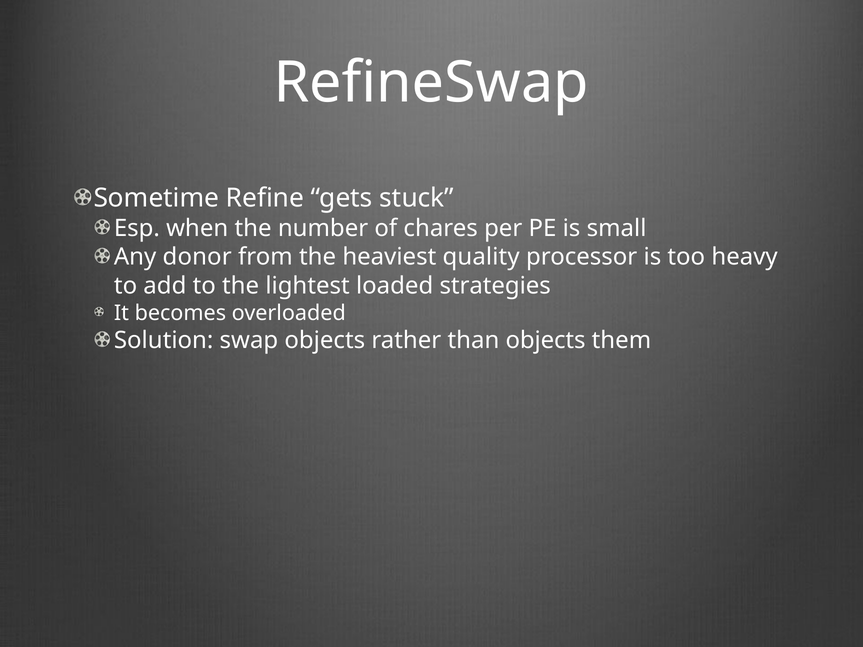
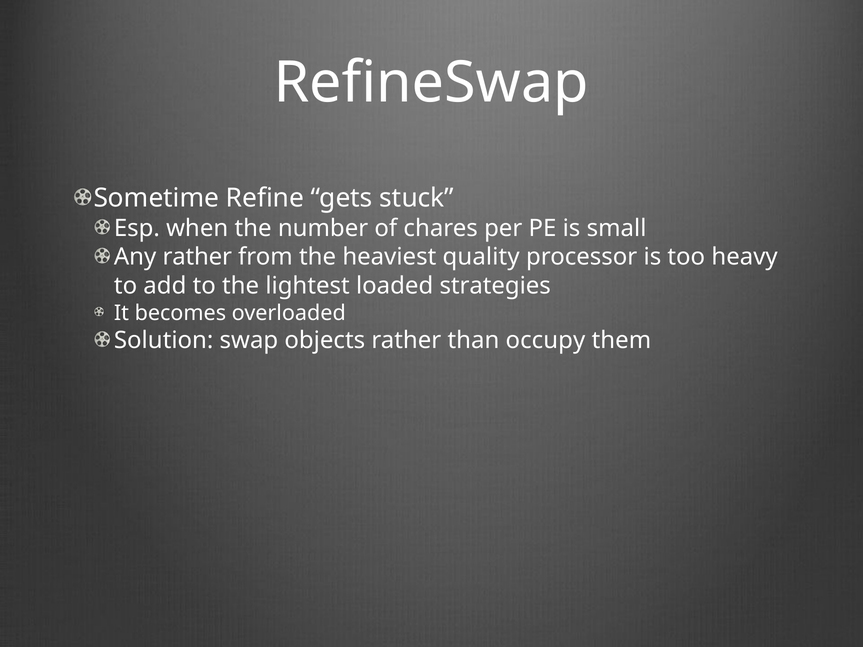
Any donor: donor -> rather
than objects: objects -> occupy
